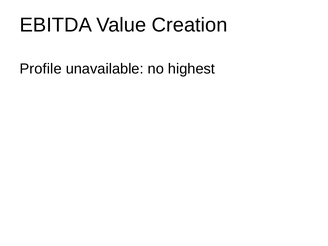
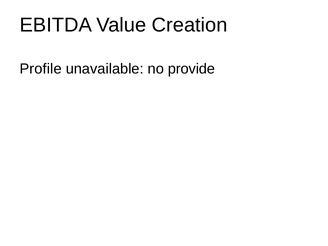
highest: highest -> provide
